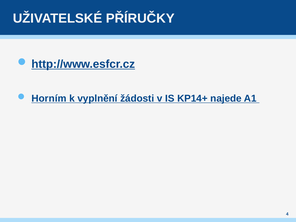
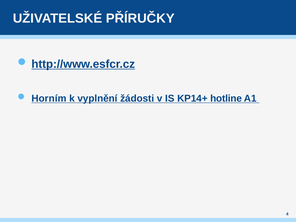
najede: najede -> hotline
